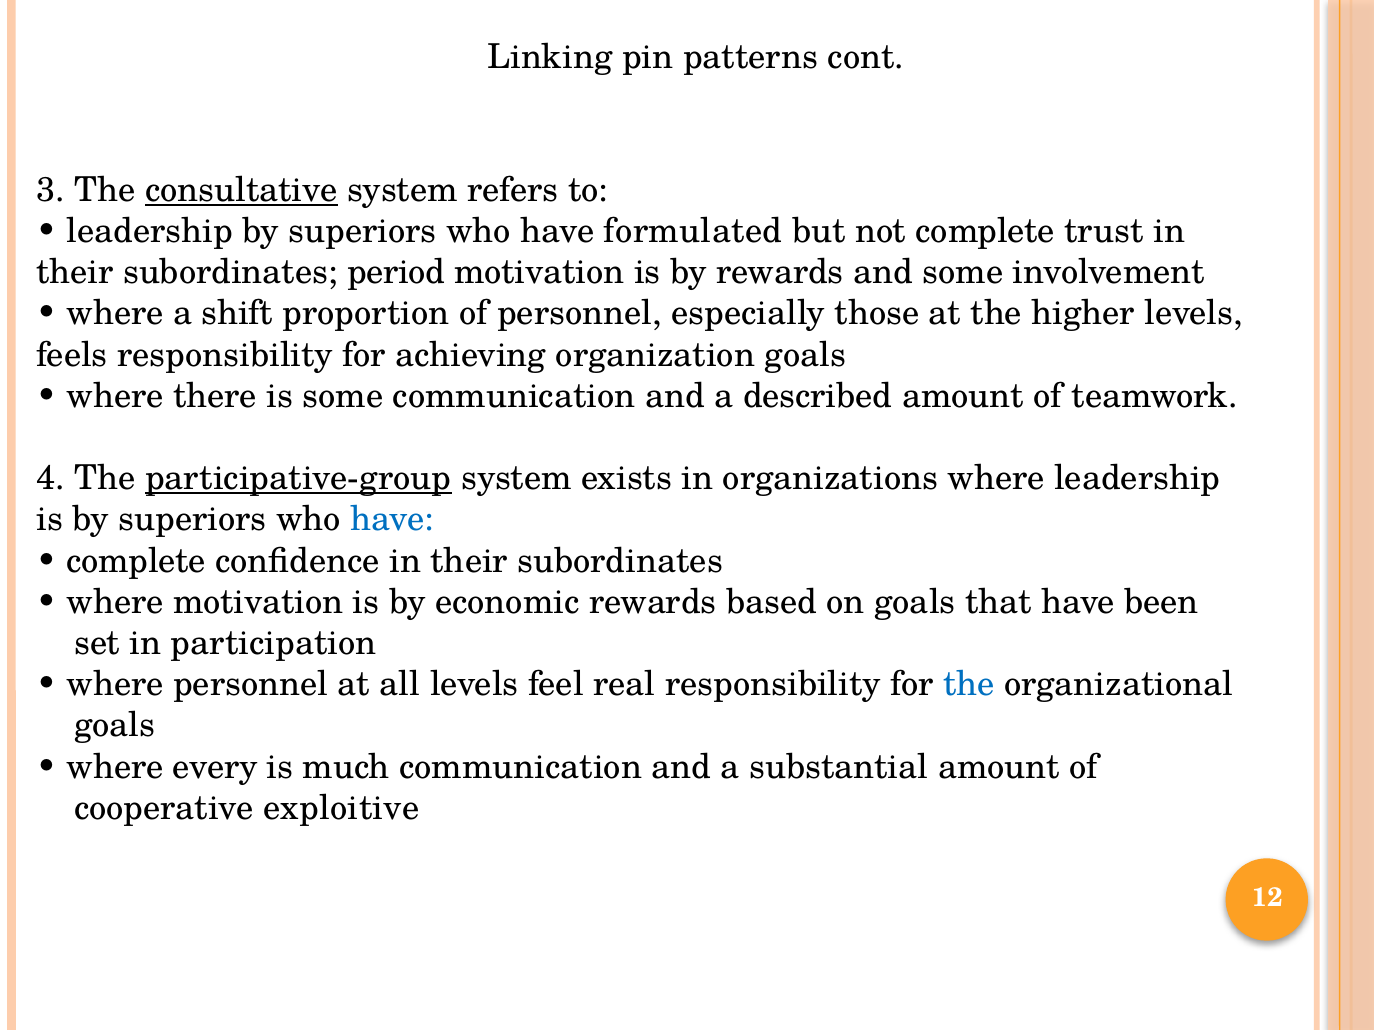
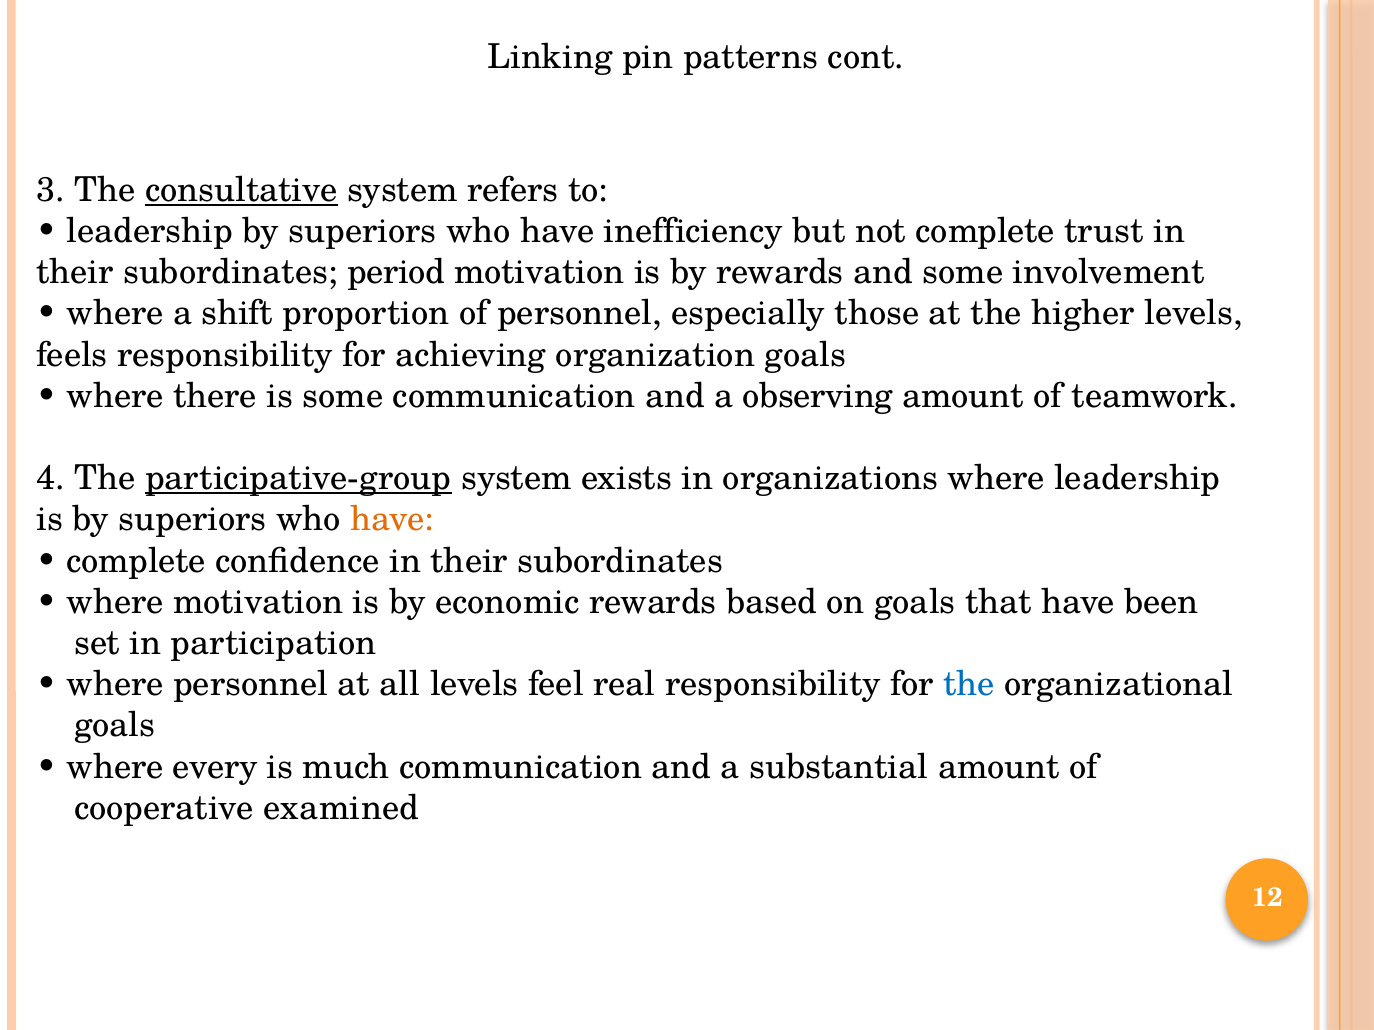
formulated: formulated -> inefficiency
described: described -> observing
have at (392, 520) colour: blue -> orange
exploitive: exploitive -> examined
